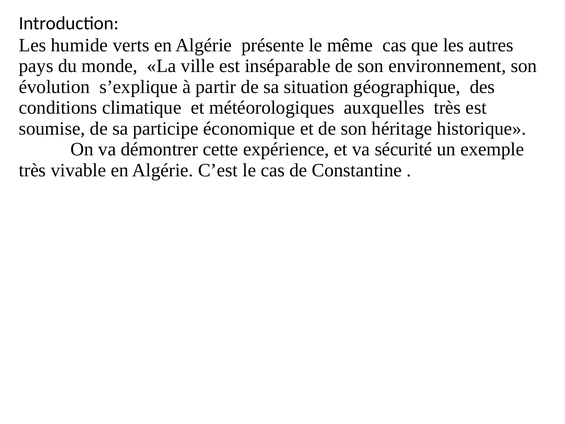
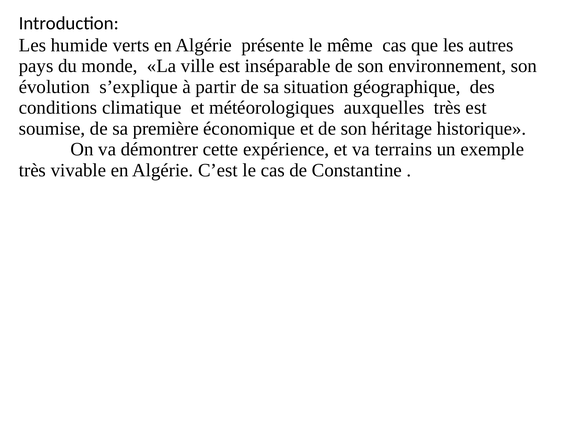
participe: participe -> première
sécurité: sécurité -> terrains
